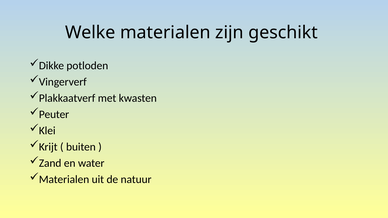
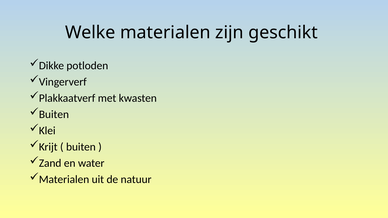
Peuter at (54, 114): Peuter -> Buiten
